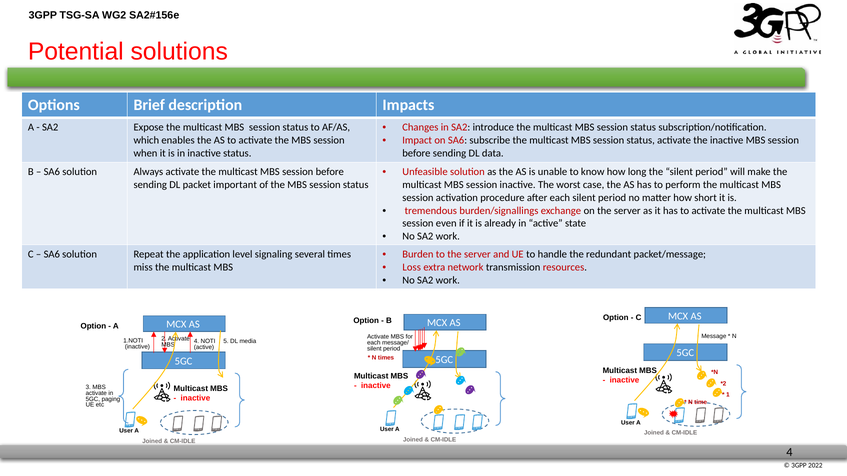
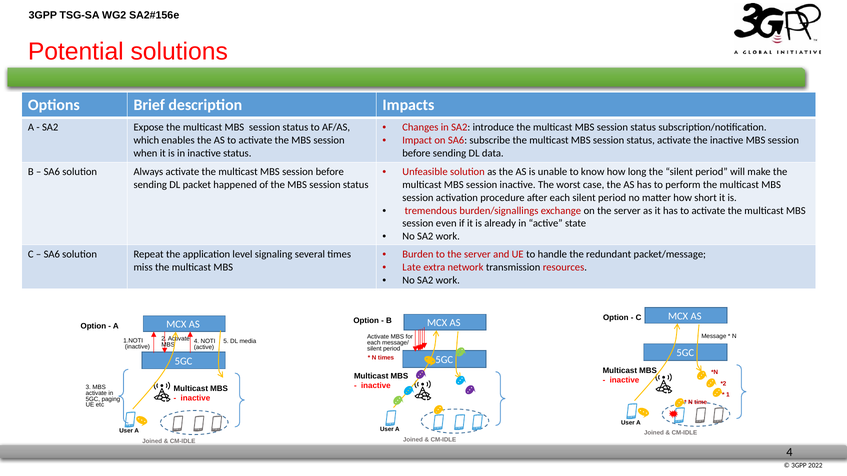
important: important -> happened
Loss: Loss -> Late
